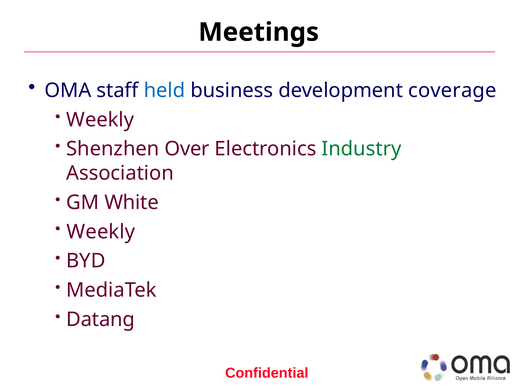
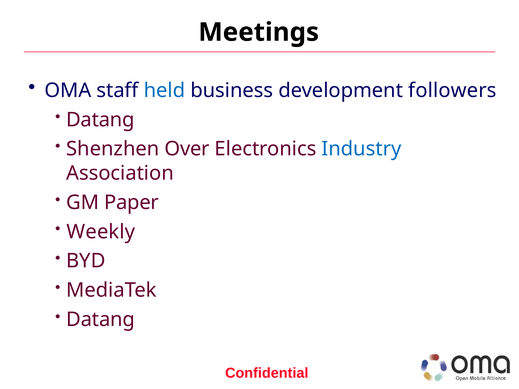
coverage: coverage -> followers
Weekly at (100, 120): Weekly -> Datang
Industry colour: green -> blue
White: White -> Paper
